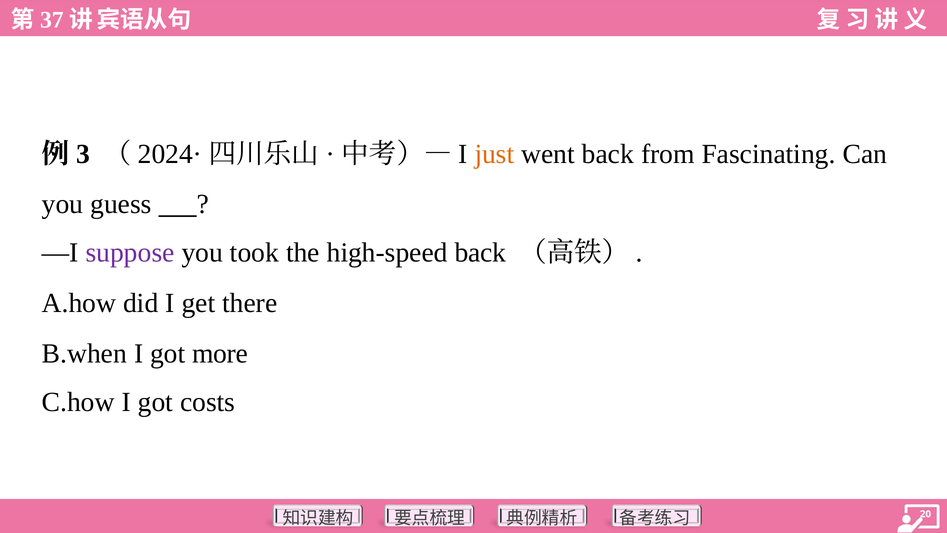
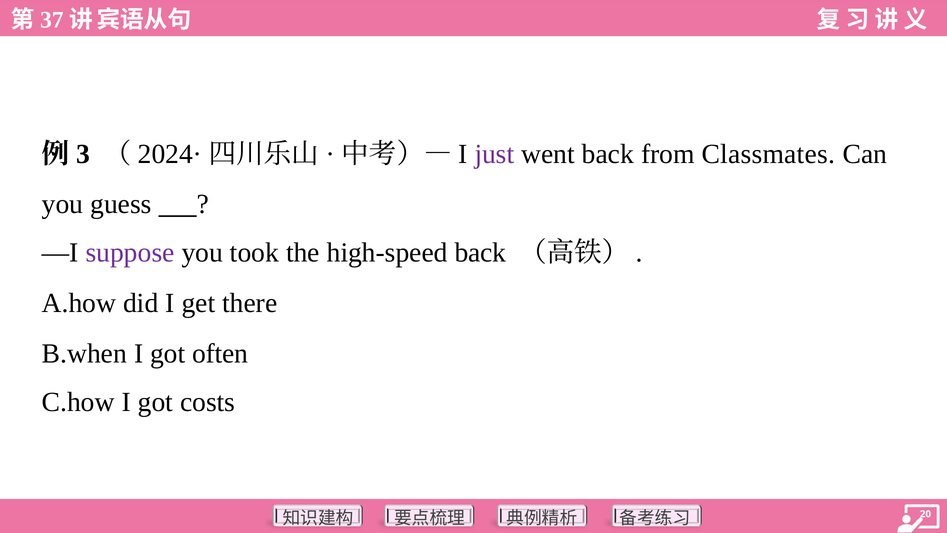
just colour: orange -> purple
Fascinating: Fascinating -> Classmates
more: more -> often
